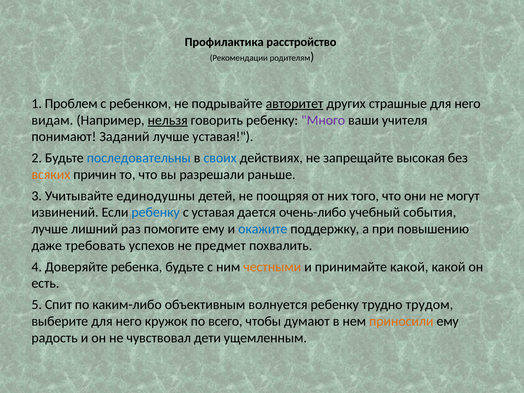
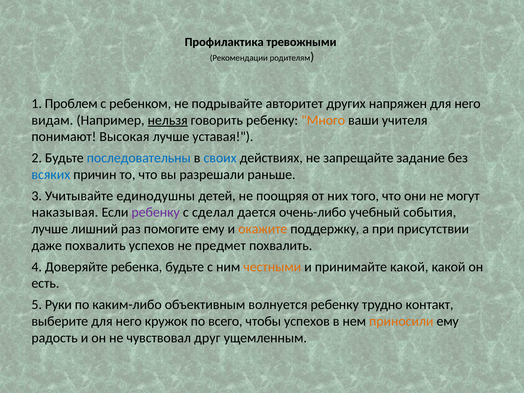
расстройство: расстройство -> тревожными
авторитет underline: present -> none
страшные: страшные -> напряжен
Много colour: purple -> orange
Заданий: Заданий -> Высокая
высокая: высокая -> задание
всяких colour: orange -> blue
извинений: извинений -> наказывая
ребенку at (156, 212) colour: blue -> purple
с уставая: уставая -> сделал
окажите colour: blue -> orange
повышению: повышению -> присутствии
даже требовать: требовать -> похвалить
Спит: Спит -> Руки
трудом: трудом -> контакт
чтобы думают: думают -> успехов
дети: дети -> друг
